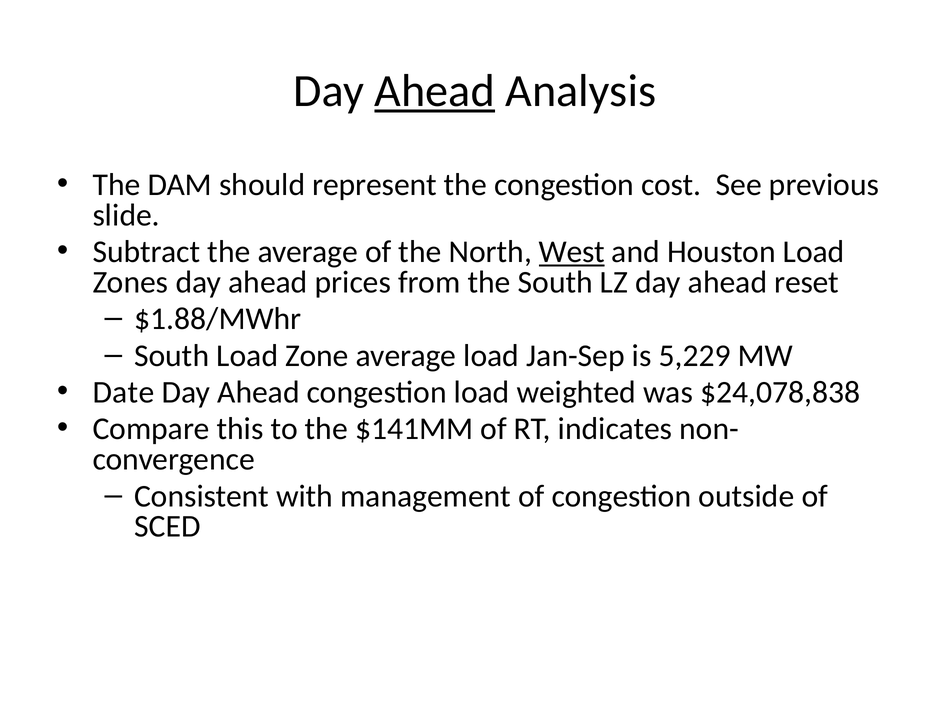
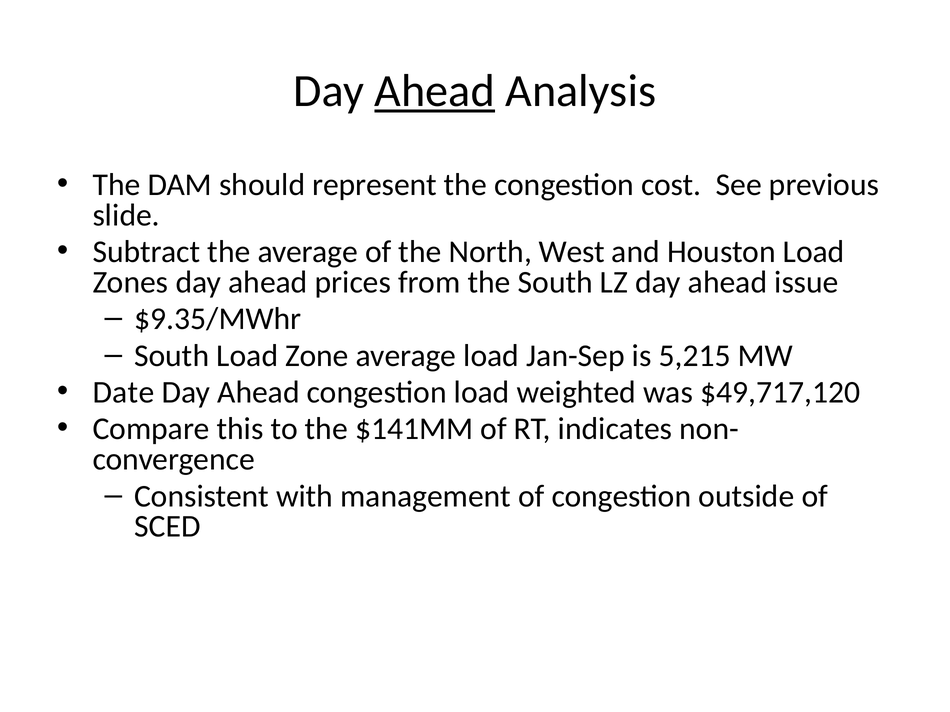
West underline: present -> none
reset: reset -> issue
$1.88/MWhr: $1.88/MWhr -> $9.35/MWhr
5,229: 5,229 -> 5,215
$24,078,838: $24,078,838 -> $49,717,120
